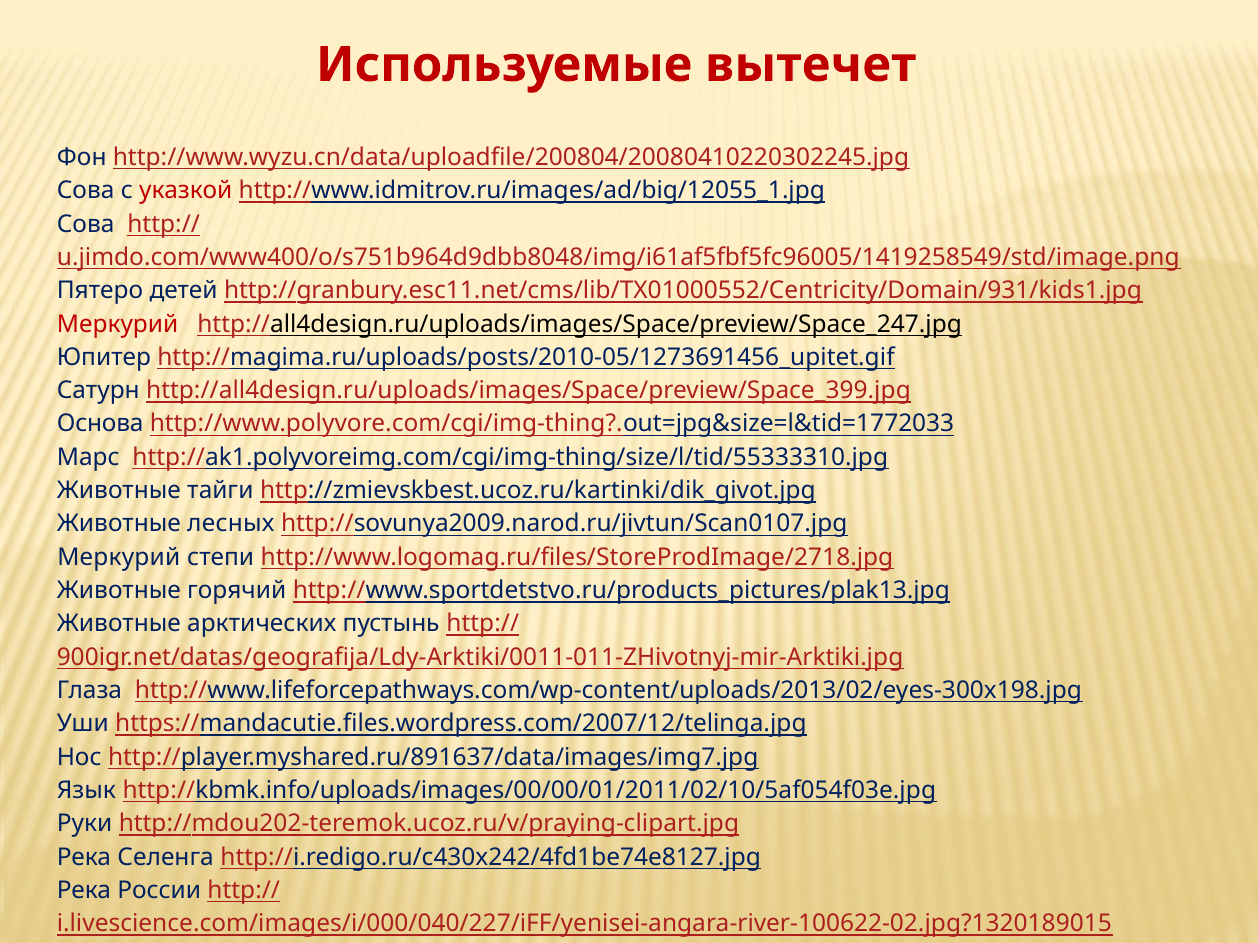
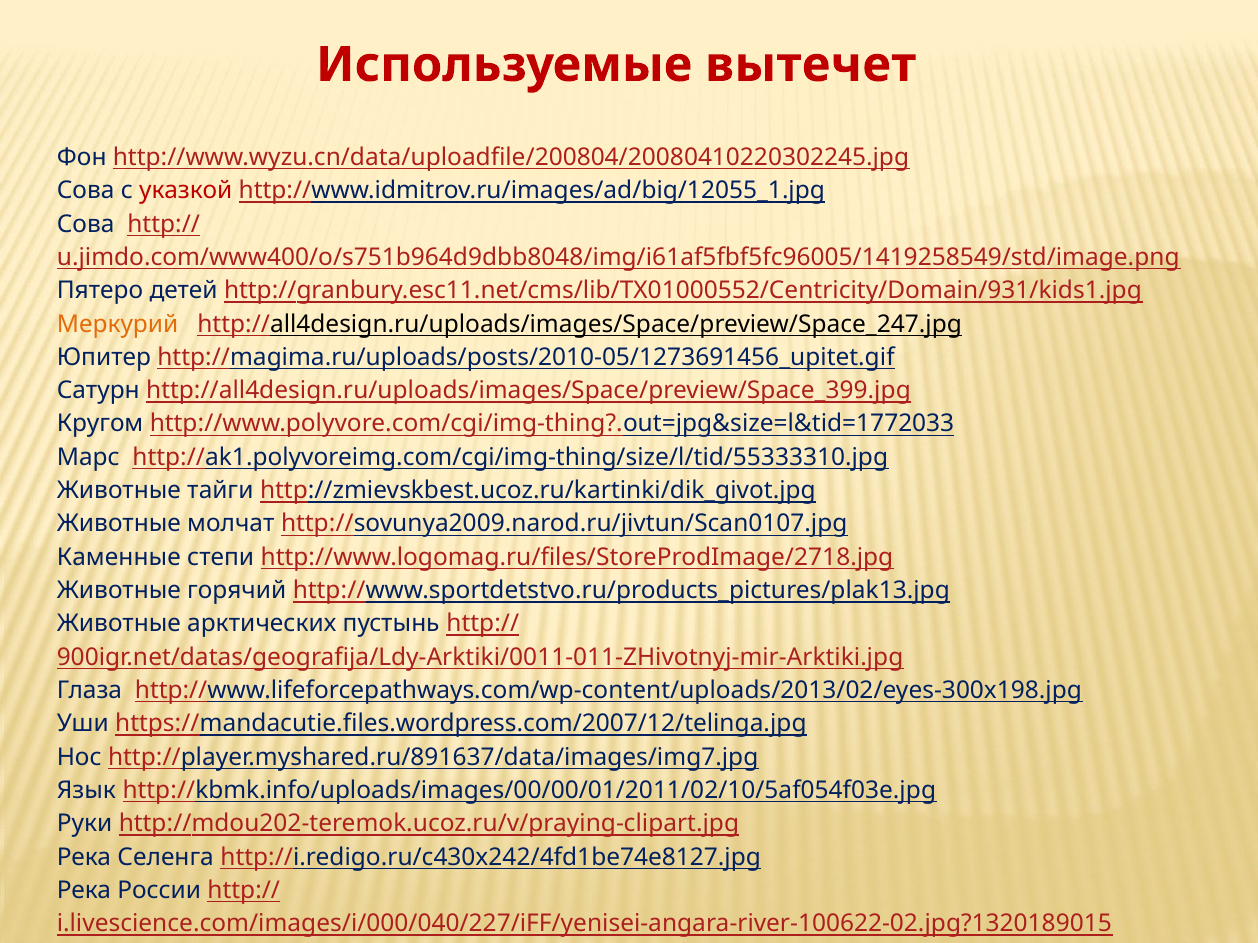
Меркурий at (118, 324) colour: red -> orange
Основа: Основа -> Кругом
лесных: лесных -> молчат
Меркурий at (119, 557): Меркурий -> Каменные
